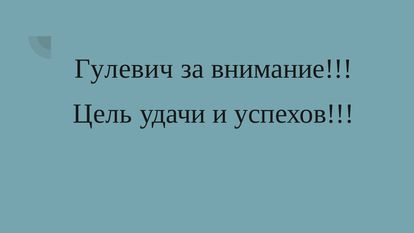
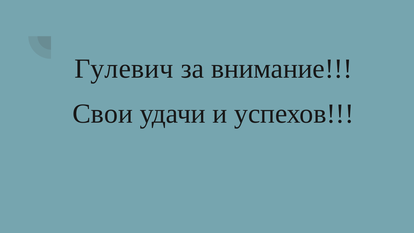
Цель: Цель -> Свои
